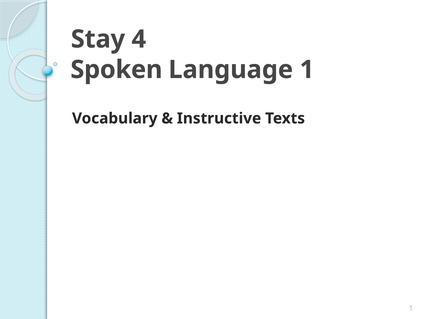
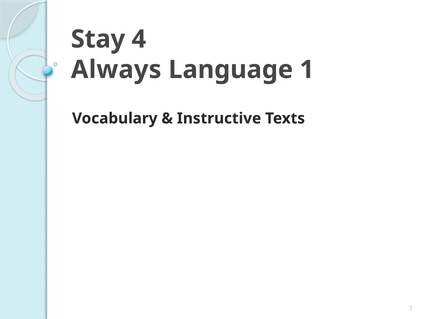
Spoken: Spoken -> Always
